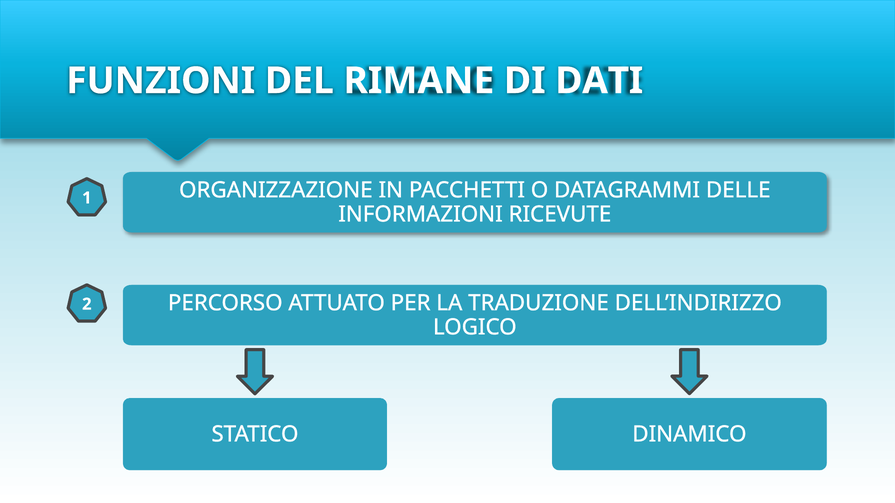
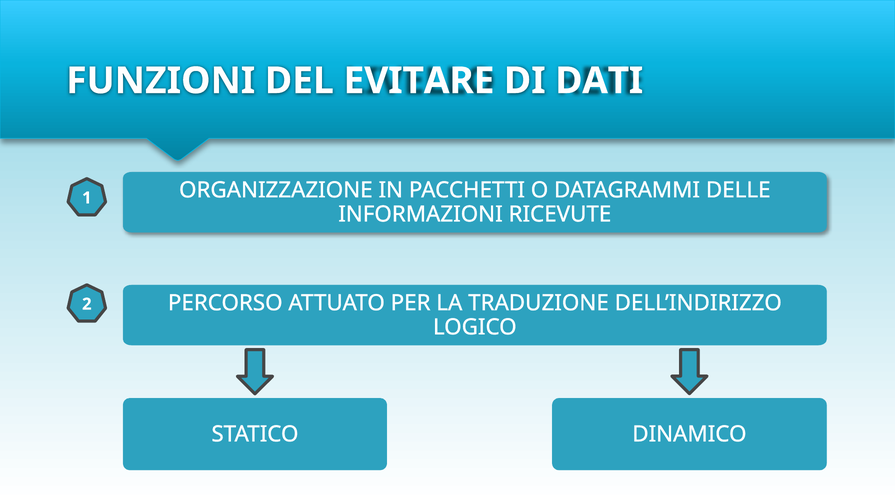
RIMANE: RIMANE -> EVITARE
